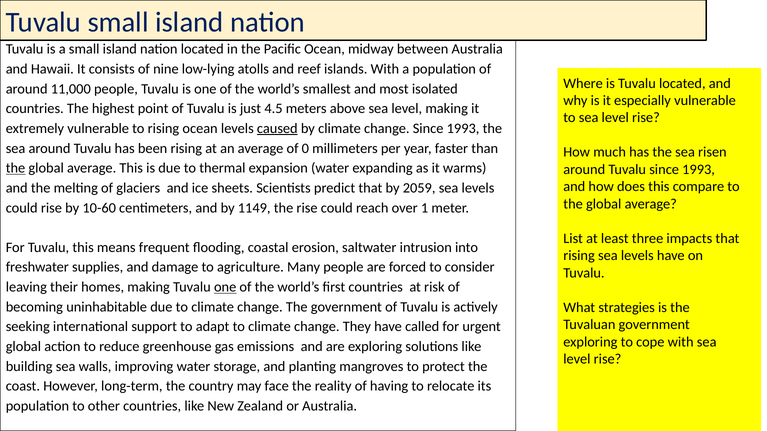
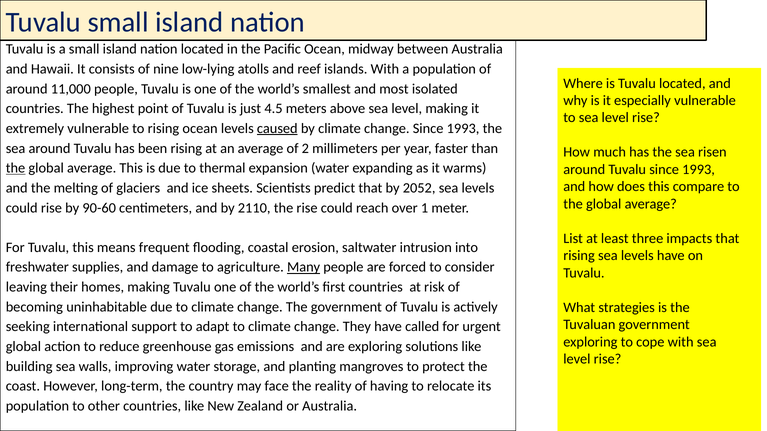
0: 0 -> 2
2059: 2059 -> 2052
10-60: 10-60 -> 90-60
1149: 1149 -> 2110
Many underline: none -> present
one at (225, 287) underline: present -> none
